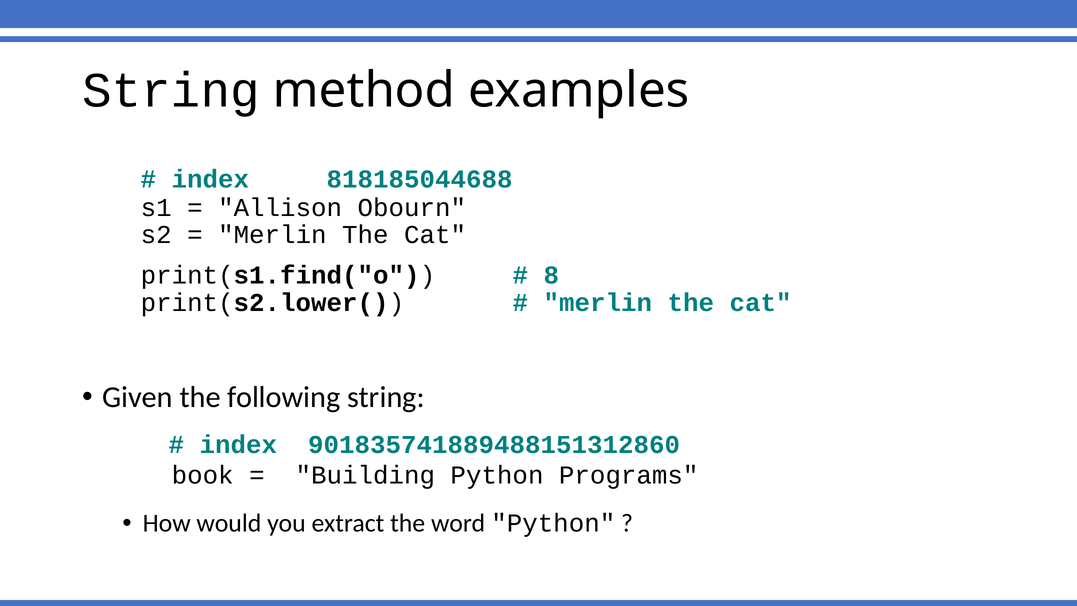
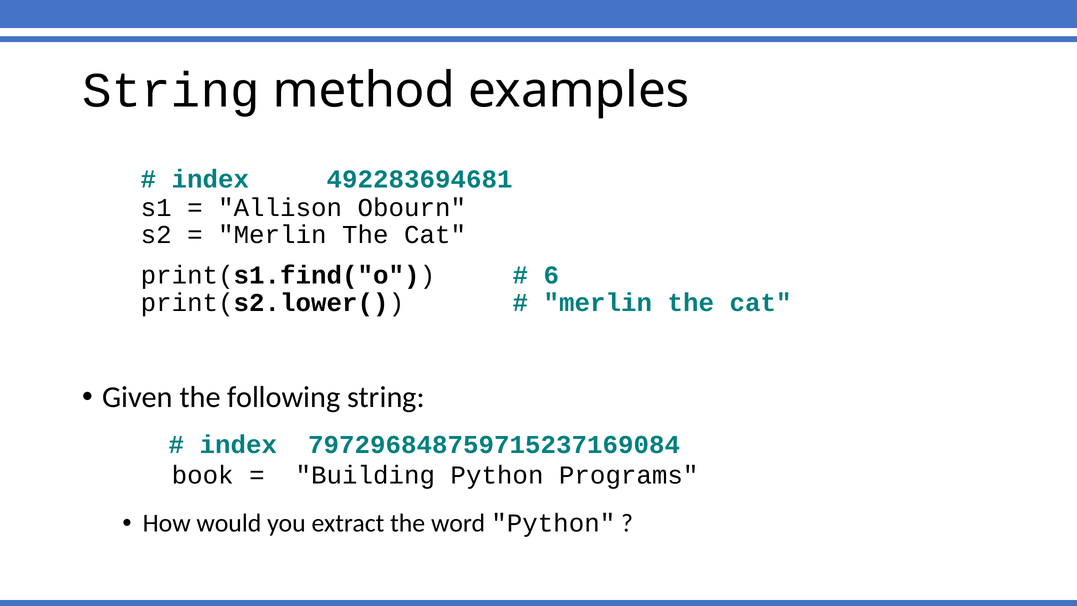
818185044688: 818185044688 -> 492283694681
8: 8 -> 6
901835741889488151312860: 901835741889488151312860 -> 797296848759715237169084
